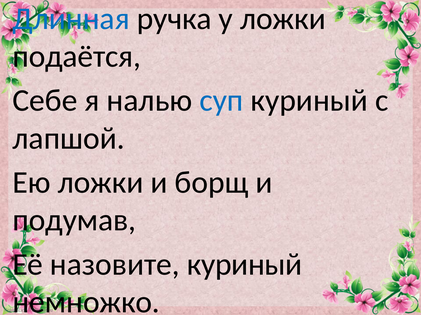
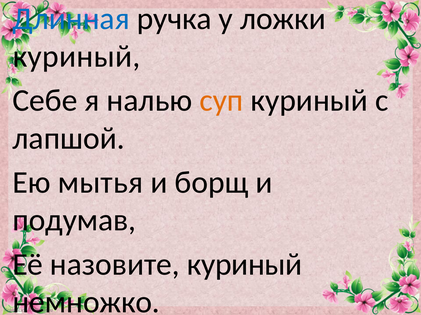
подаётся at (77, 57): подаётся -> куриный
суп colour: blue -> orange
Ею ложки: ложки -> мытья
